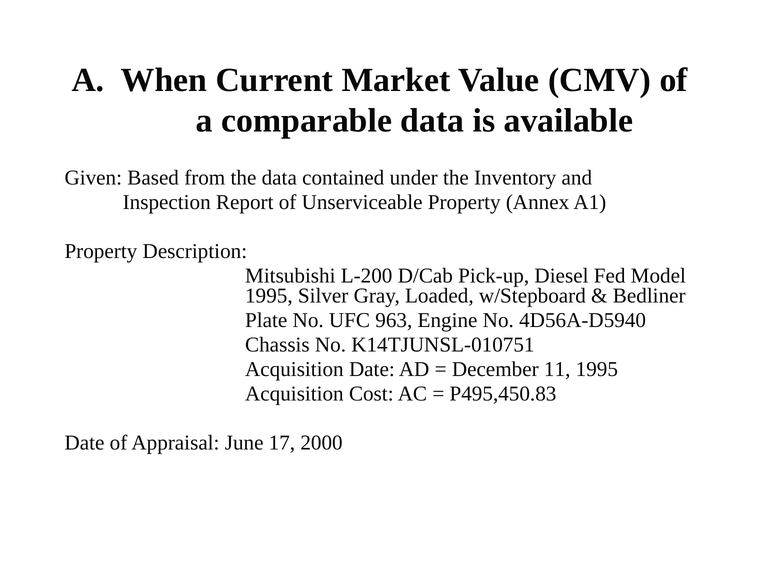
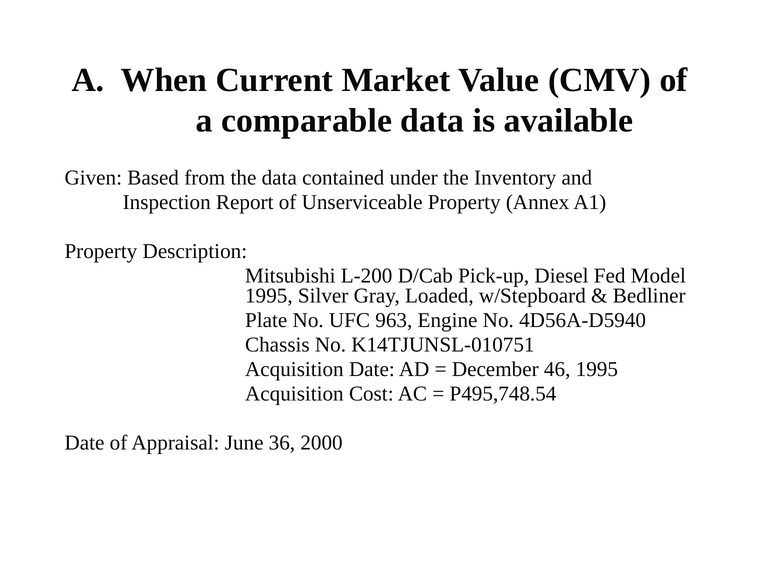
11: 11 -> 46
P495,450.83: P495,450.83 -> P495,748.54
17: 17 -> 36
